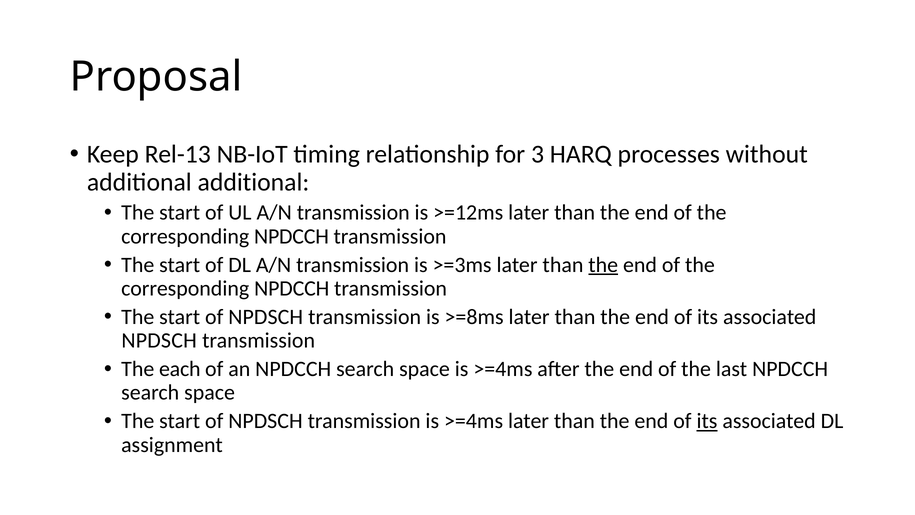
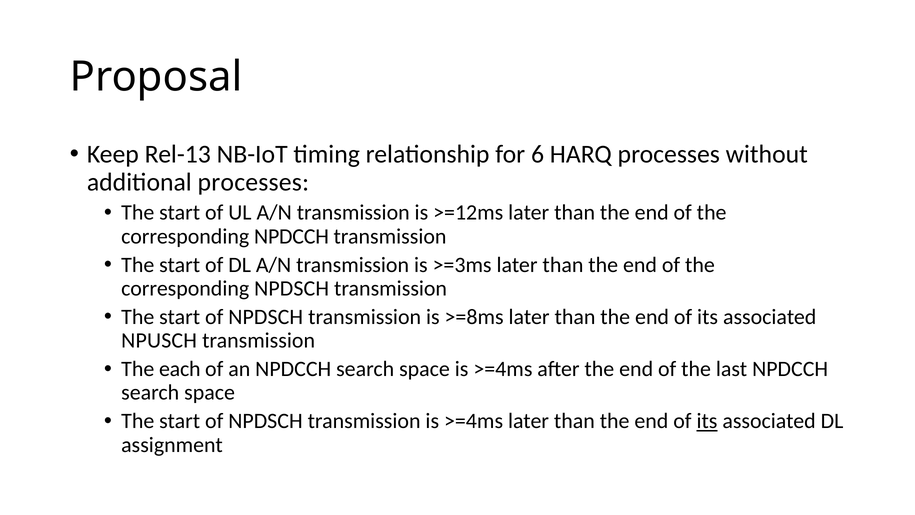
3: 3 -> 6
additional additional: additional -> processes
the at (603, 265) underline: present -> none
NPDCCH at (292, 288): NPDCCH -> NPDSCH
NPDSCH at (159, 340): NPDSCH -> NPUSCH
